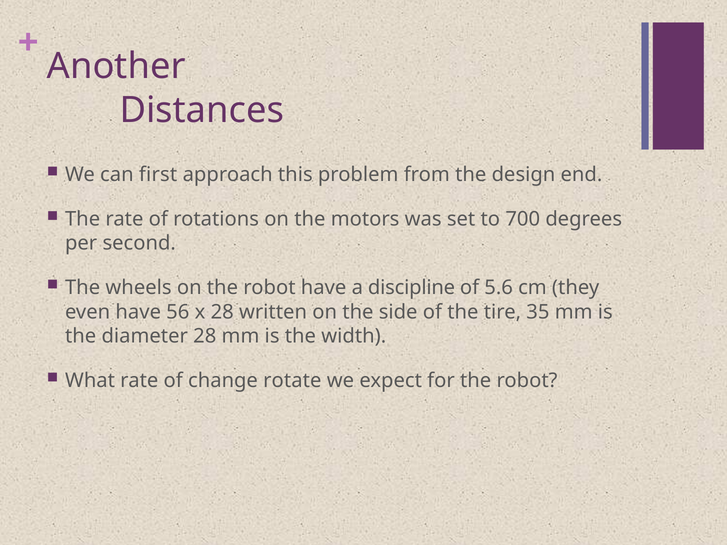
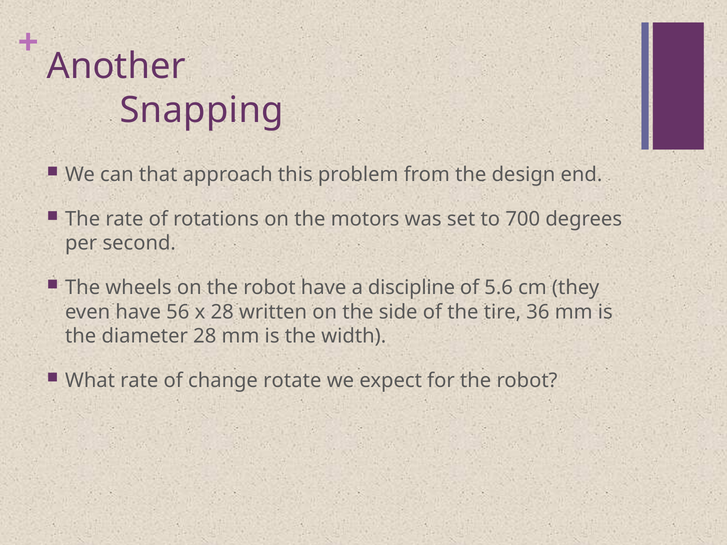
Distances: Distances -> Snapping
first: first -> that
35: 35 -> 36
